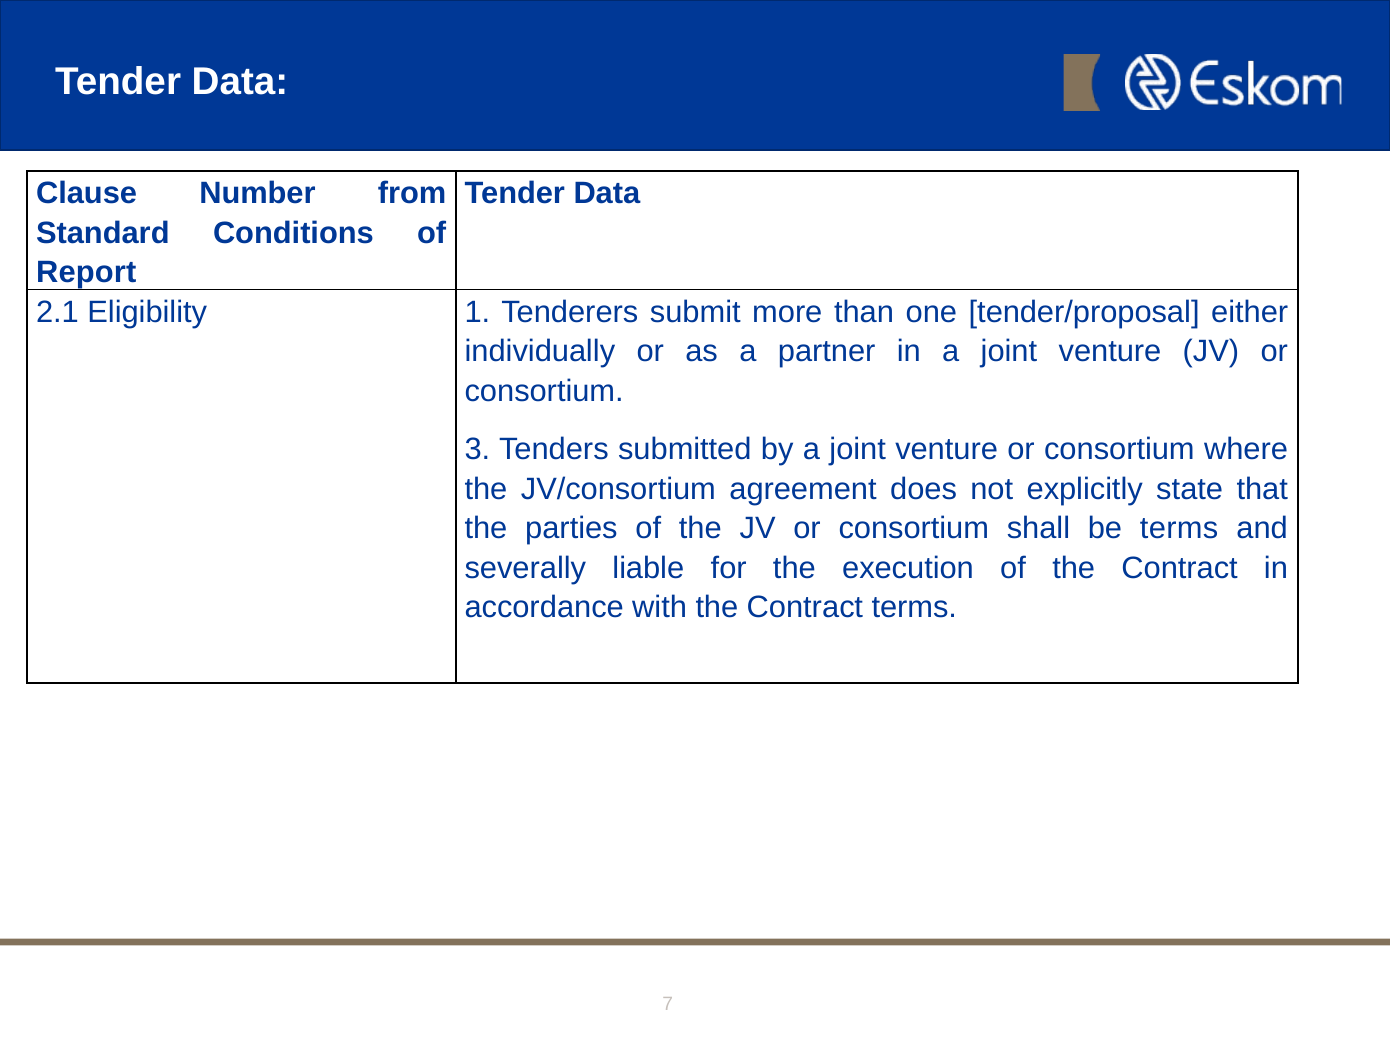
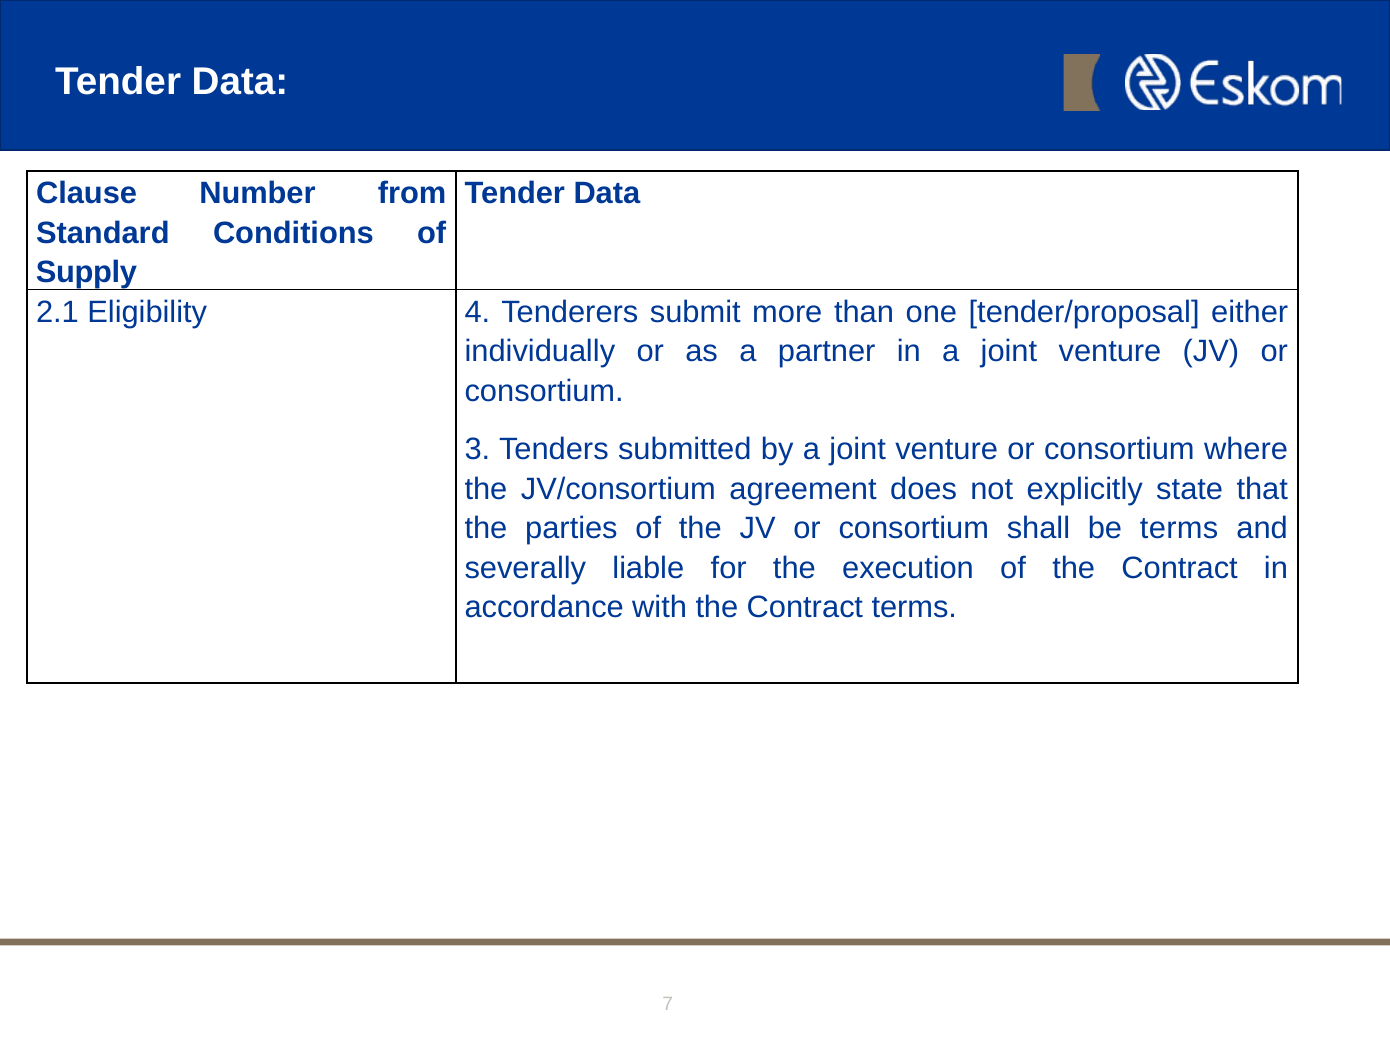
Report: Report -> Supply
1: 1 -> 4
